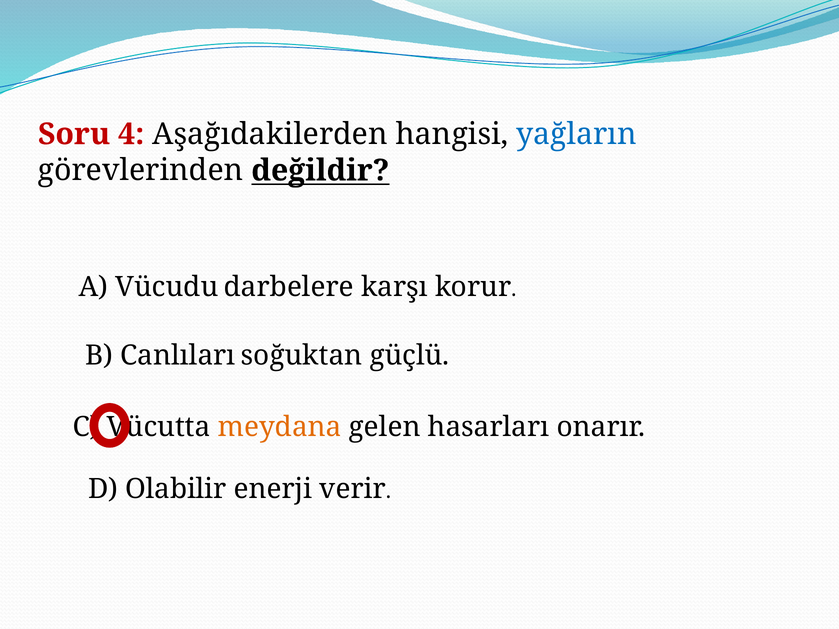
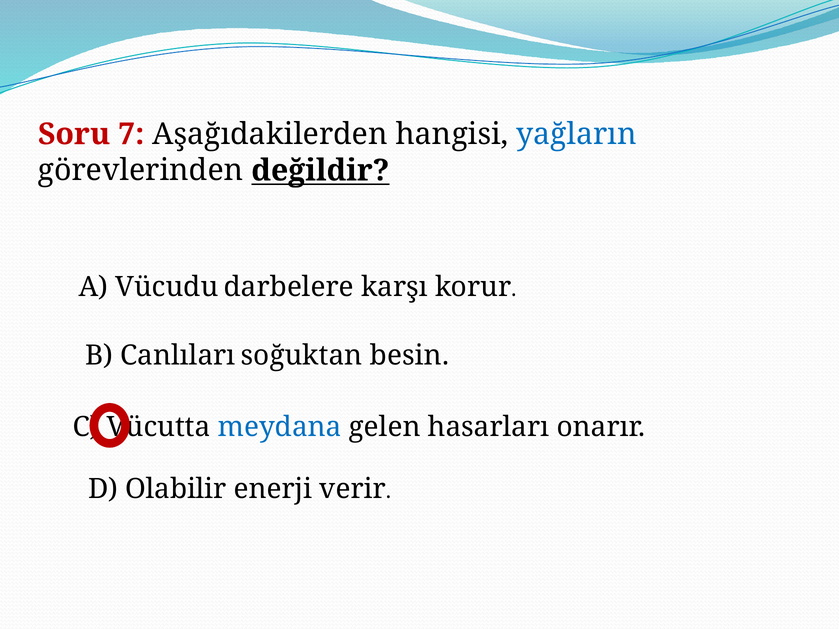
4: 4 -> 7
güçlü: güçlü -> besin
meydana colour: orange -> blue
